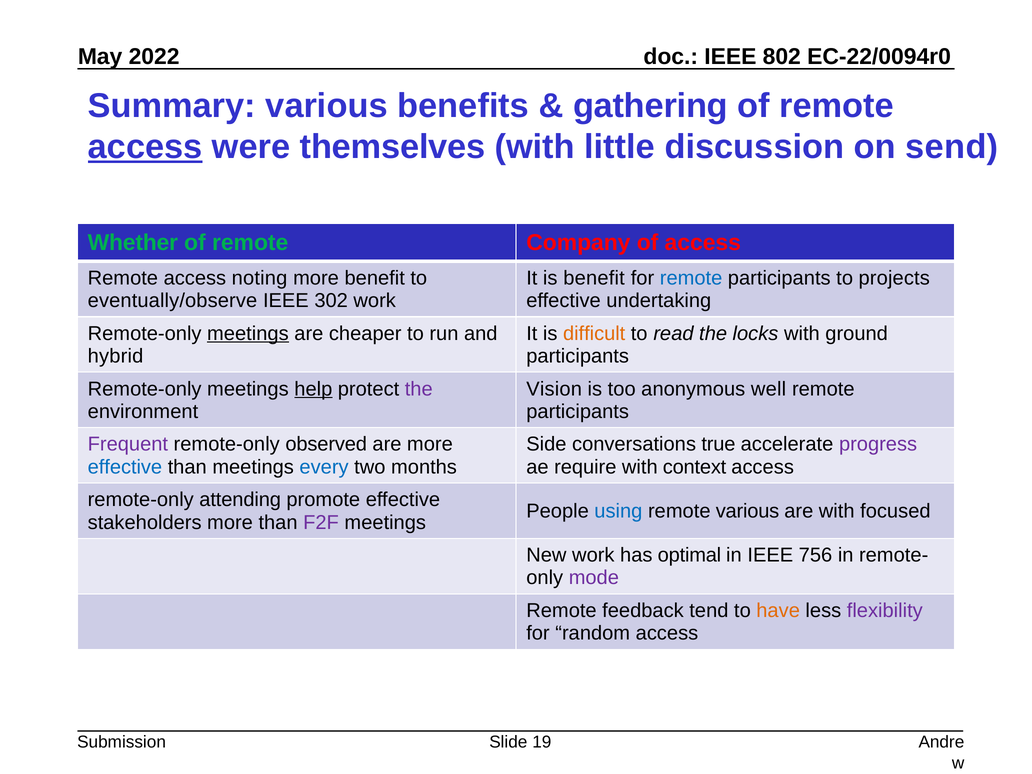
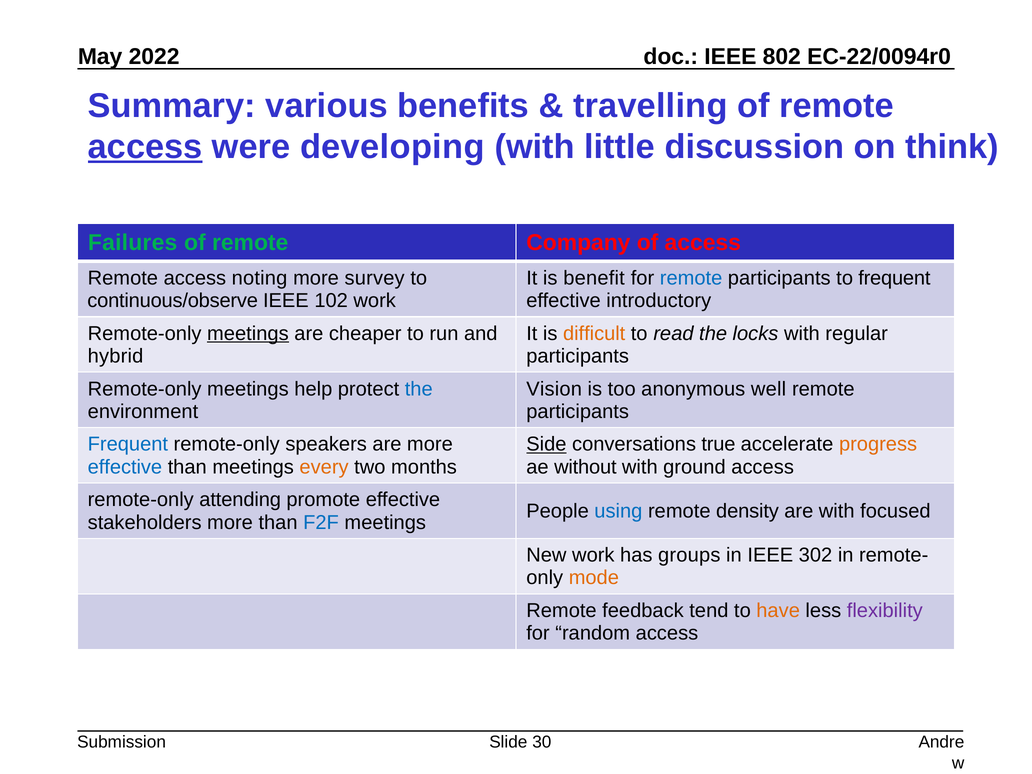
gathering: gathering -> travelling
themselves: themselves -> developing
send: send -> think
Whether: Whether -> Failures
more benefit: benefit -> survey
to projects: projects -> frequent
eventually/observe: eventually/observe -> continuous/observe
302: 302 -> 102
undertaking: undertaking -> introductory
ground: ground -> regular
help underline: present -> none
the at (419, 389) colour: purple -> blue
Frequent at (128, 444) colour: purple -> blue
observed: observed -> speakers
Side underline: none -> present
progress colour: purple -> orange
every colour: blue -> orange
require: require -> without
context: context -> ground
remote various: various -> density
F2F colour: purple -> blue
optimal: optimal -> groups
756: 756 -> 302
mode colour: purple -> orange
19: 19 -> 30
